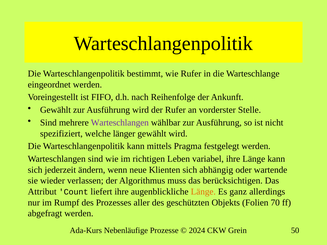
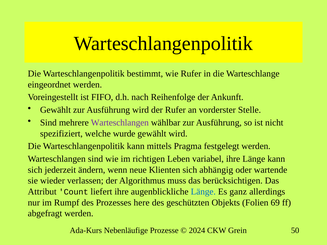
länger: länger -> wurde
Länge at (203, 192) colour: orange -> blue
aller: aller -> here
70: 70 -> 69
